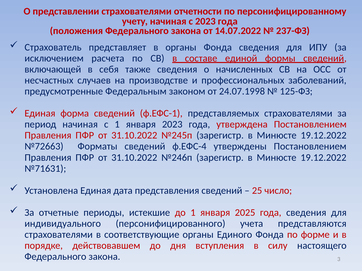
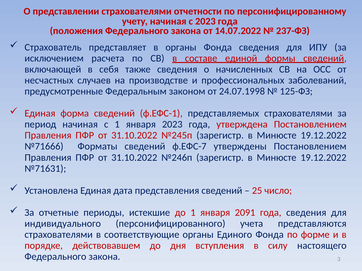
№72663: №72663 -> №71666
ф.ЕФС-4: ф.ЕФС-4 -> ф.ЕФС-7
2025: 2025 -> 2091
